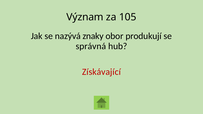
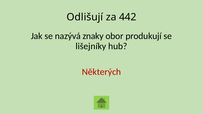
Význam: Význam -> Odlišují
105: 105 -> 442
správná: správná -> lišejníky
Získávající: Získávající -> Některých
